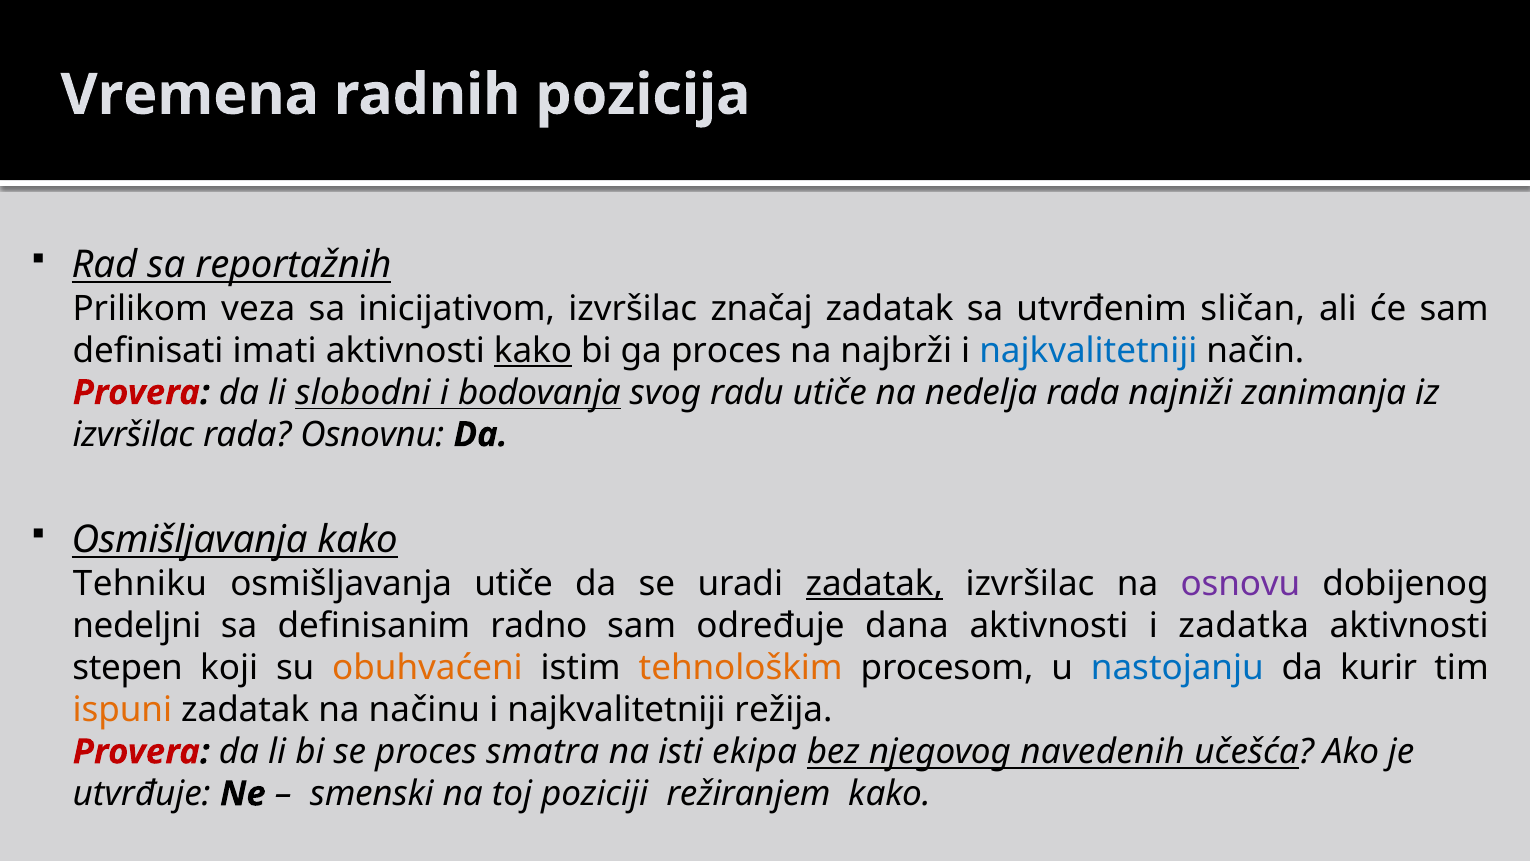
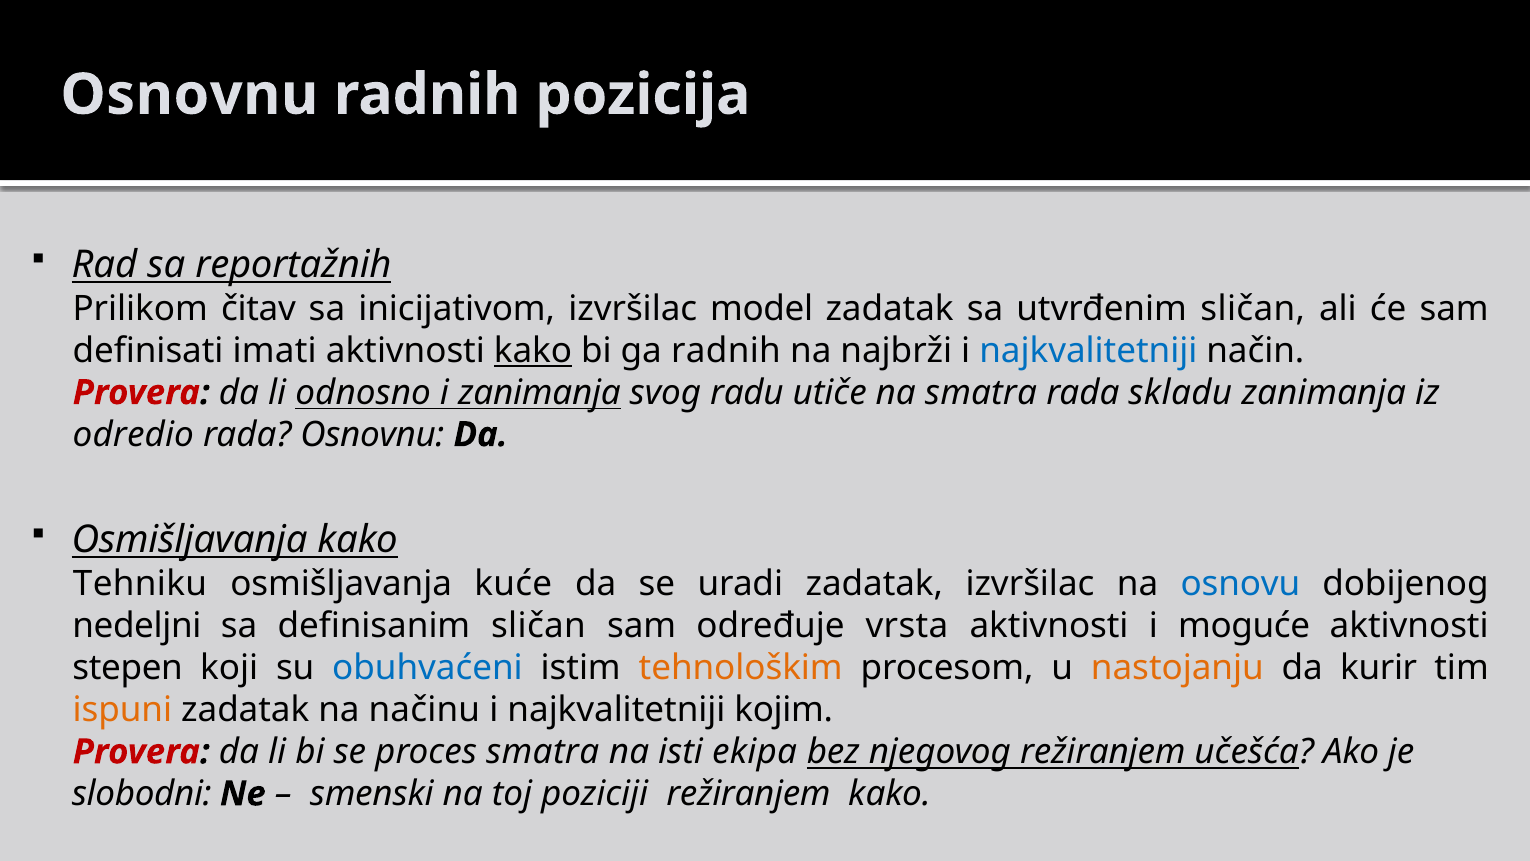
Vremena at (190, 95): Vremena -> Osnovnu
veza: veza -> čitav
značaj: značaj -> model
ga proces: proces -> radnih
slobodni: slobodni -> odnosno
i bodovanja: bodovanja -> zanimanja
na nedelja: nedelja -> smatra
najniži: najniži -> skladu
izvršilac at (134, 434): izvršilac -> odredio
osmišljavanja utiče: utiče -> kuće
zadatak at (874, 583) underline: present -> none
osnovu colour: purple -> blue
definisanim radno: radno -> sličan
dana: dana -> vrsta
zadatka: zadatka -> moguće
obuhvaćeni colour: orange -> blue
nastojanju colour: blue -> orange
režija: režija -> kojim
njegovog navedenih: navedenih -> režiranjem
utvrđuje: utvrđuje -> slobodni
